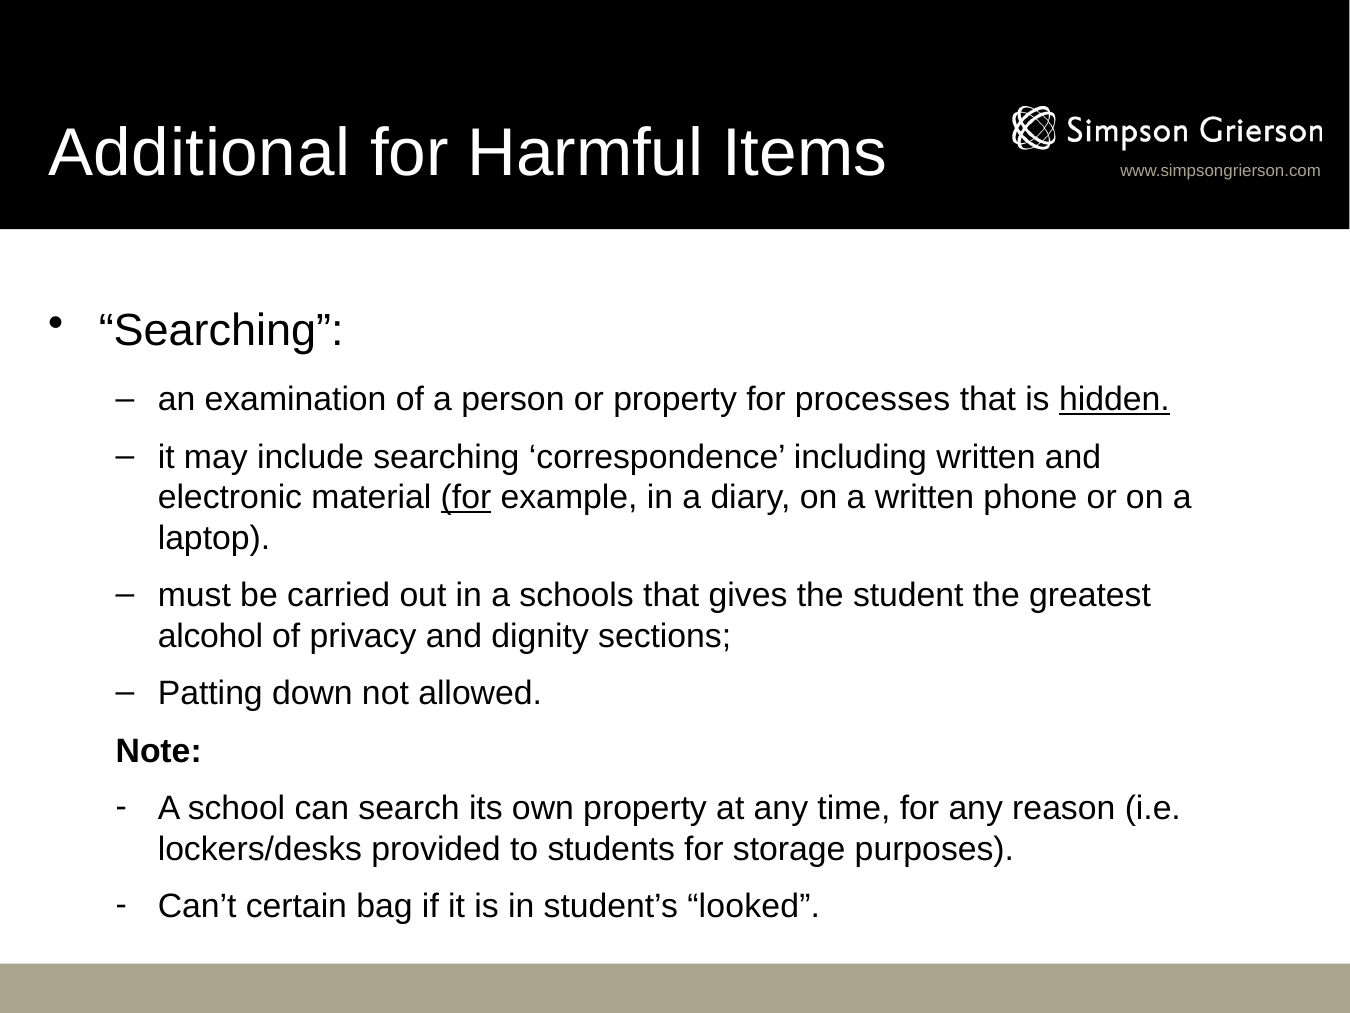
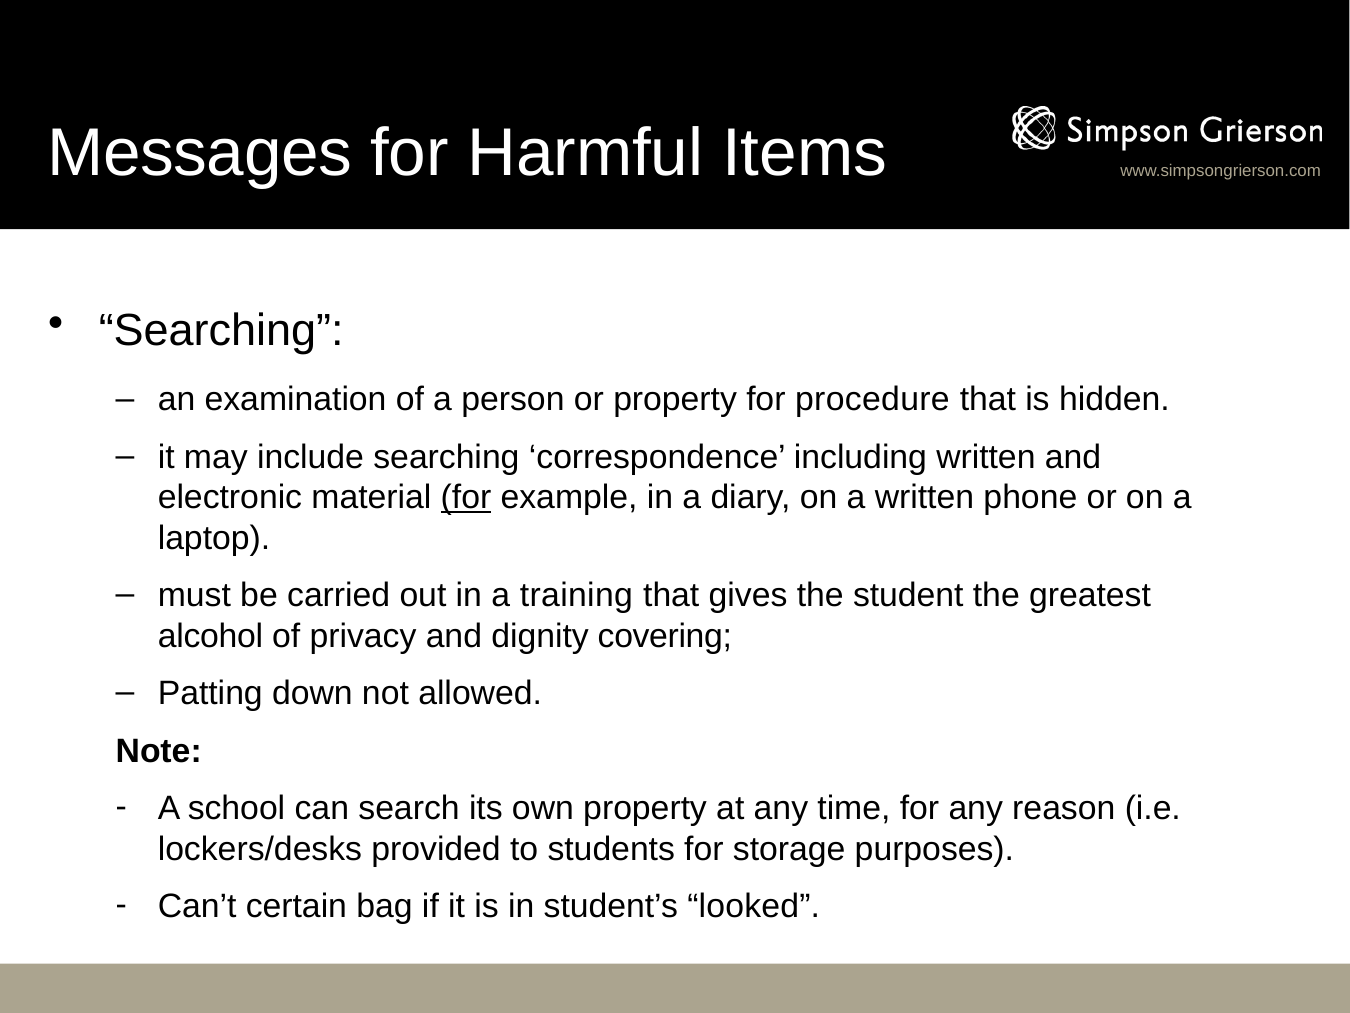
Additional: Additional -> Messages
processes: processes -> procedure
hidden underline: present -> none
schools: schools -> training
sections: sections -> covering
